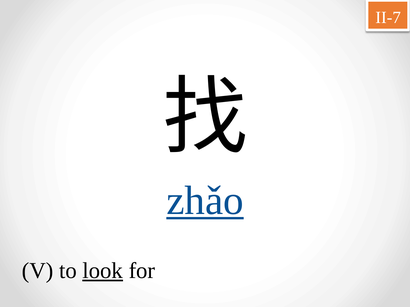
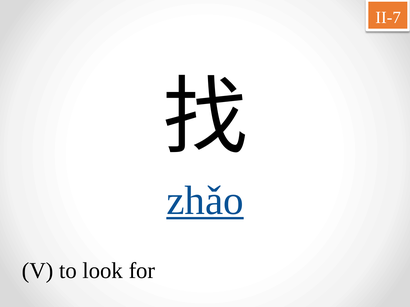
look underline: present -> none
